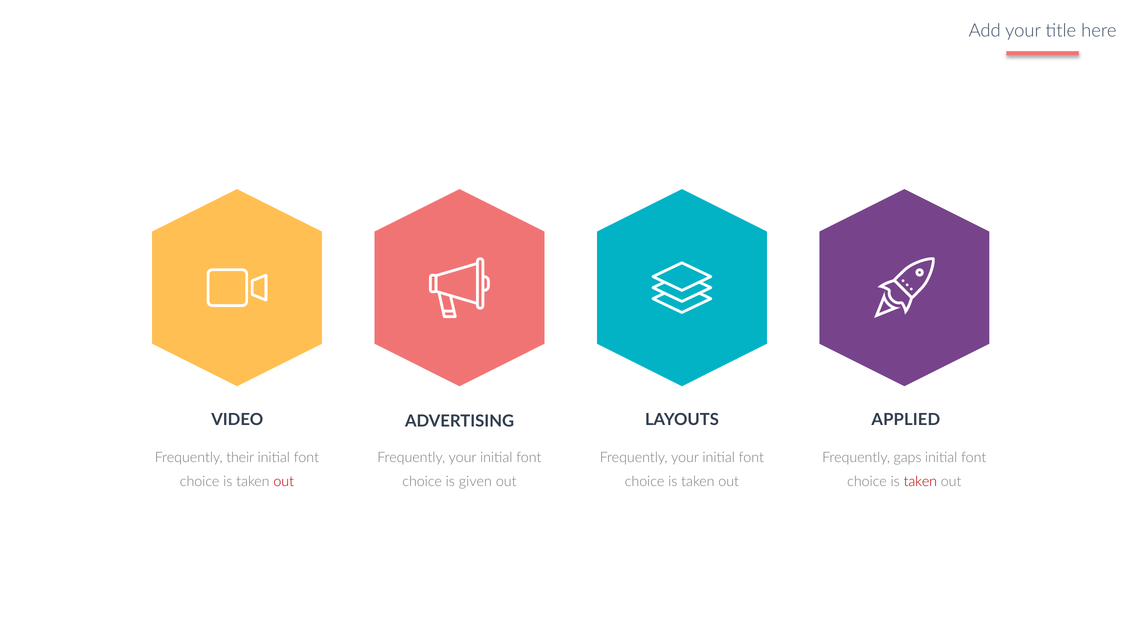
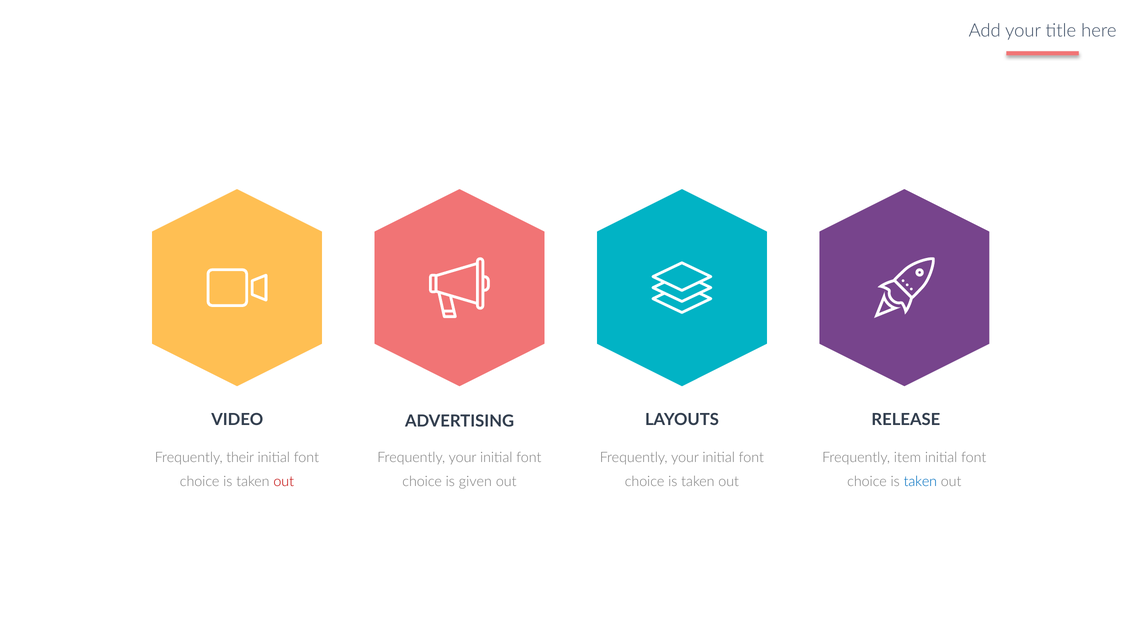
APPLIED: APPLIED -> RELEASE
gaps: gaps -> item
taken at (920, 482) colour: red -> blue
